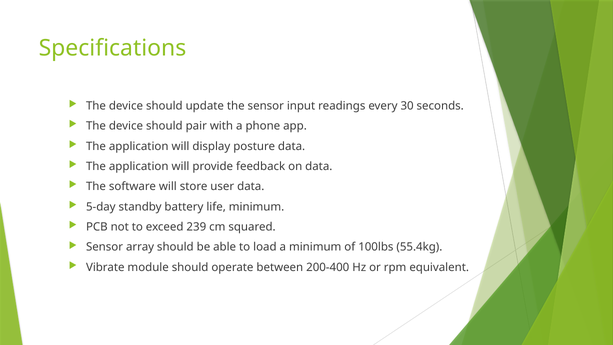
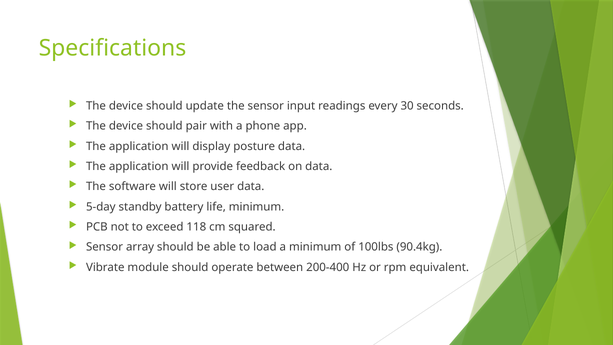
239: 239 -> 118
55.4kg: 55.4kg -> 90.4kg
